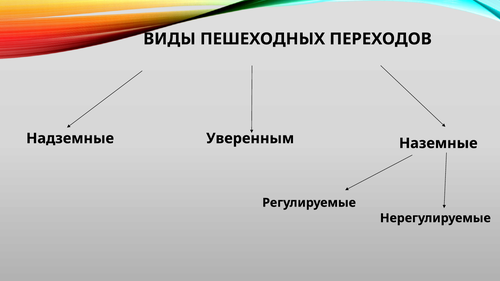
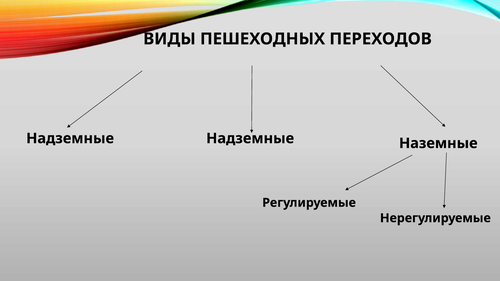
Надземные Уверенным: Уверенным -> Надземные
